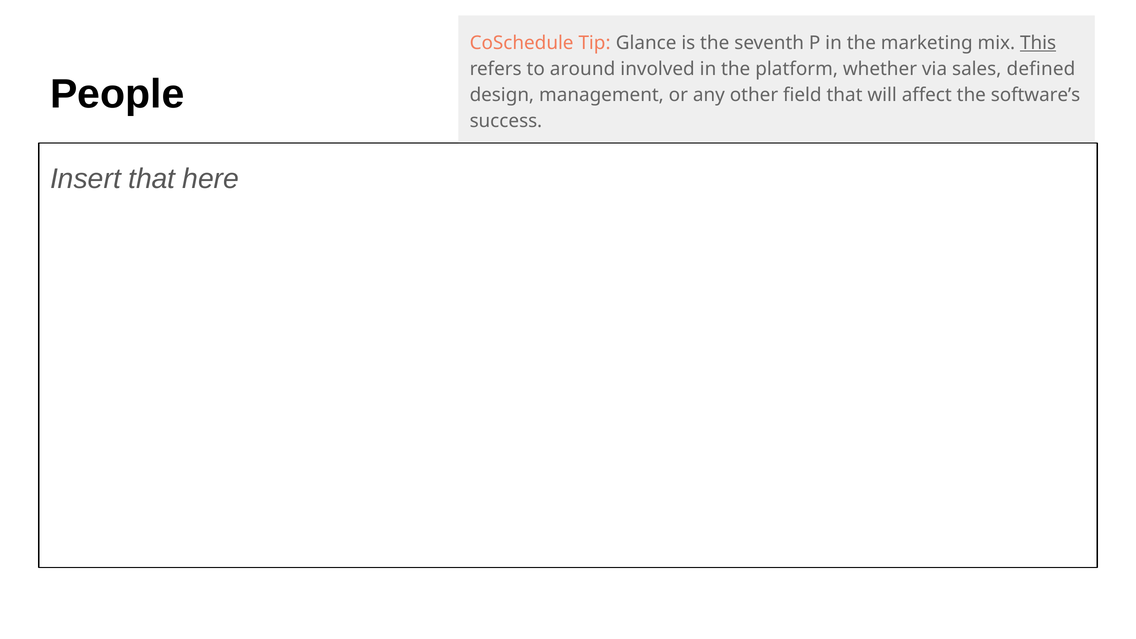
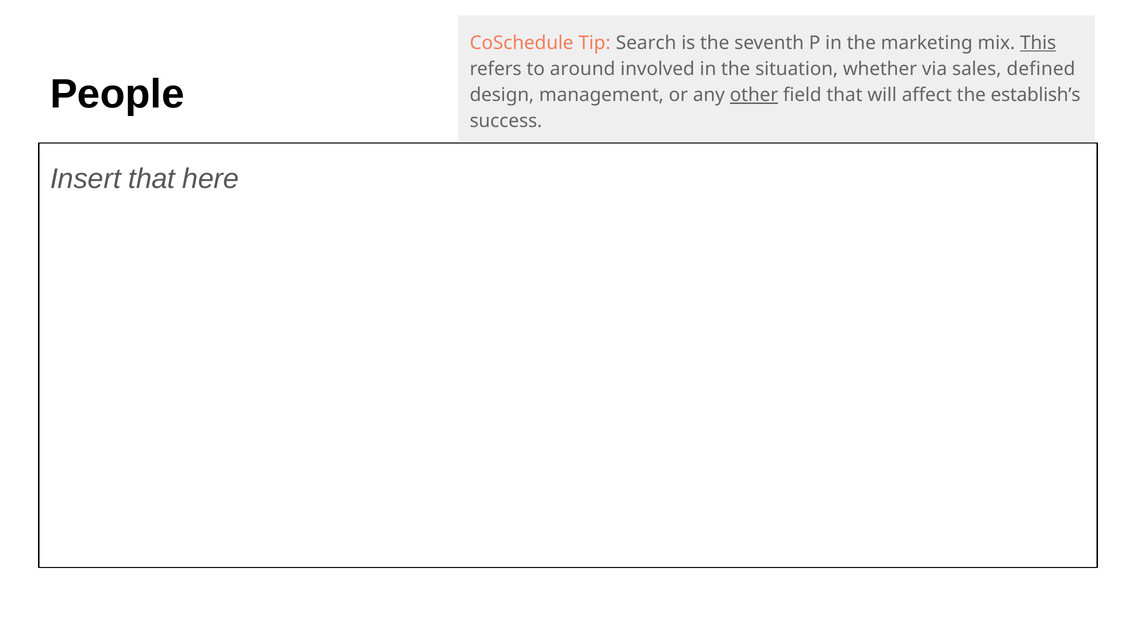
Glance: Glance -> Search
platform: platform -> situation
other underline: none -> present
software’s: software’s -> establish’s
